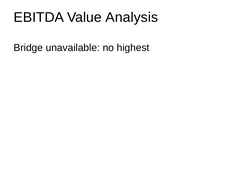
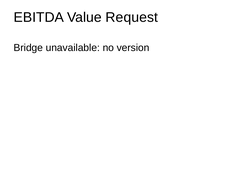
Analysis: Analysis -> Request
highest: highest -> version
